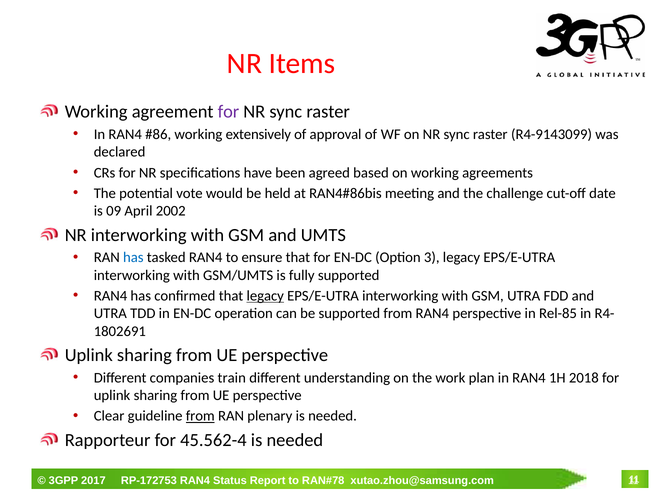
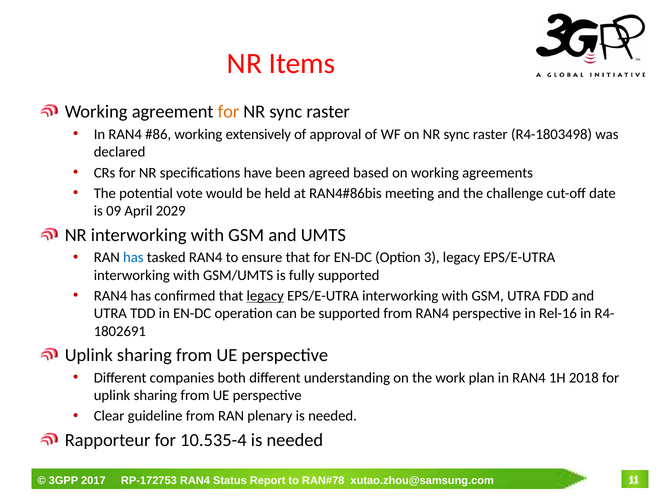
for at (228, 112) colour: purple -> orange
R4-9143099: R4-9143099 -> R4-1803498
2002: 2002 -> 2029
Rel-85: Rel-85 -> Rel-16
train: train -> both
from at (200, 416) underline: present -> none
45.562-4: 45.562-4 -> 10.535-4
